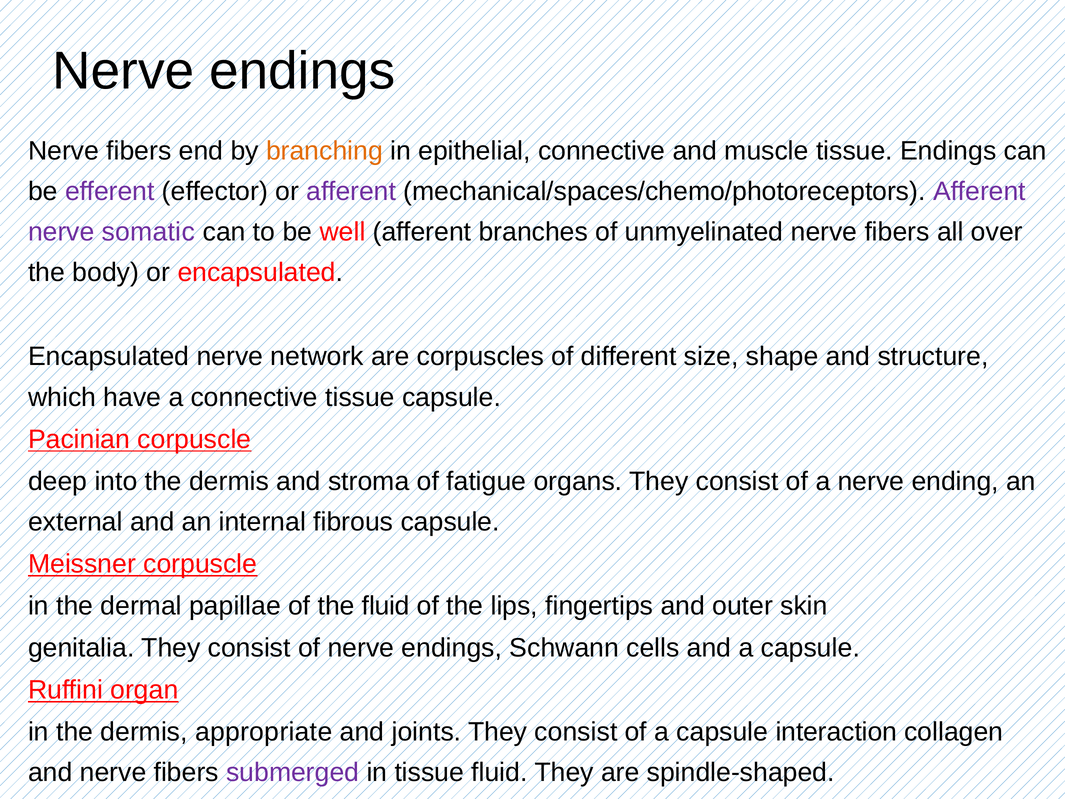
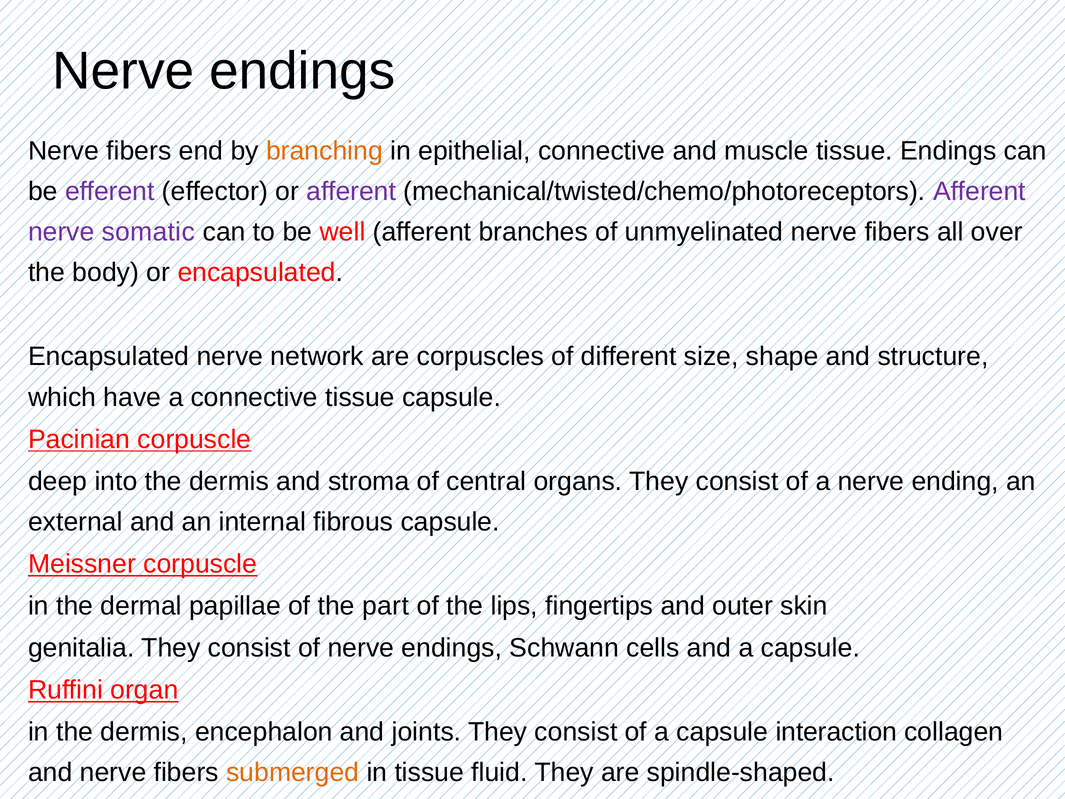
mechanical/spaces/chemo/photoreceptors: mechanical/spaces/chemo/photoreceptors -> mechanical/twisted/chemo/photoreceptors
fatigue: fatigue -> central
the fluid: fluid -> part
appropriate: appropriate -> encephalon
submerged colour: purple -> orange
